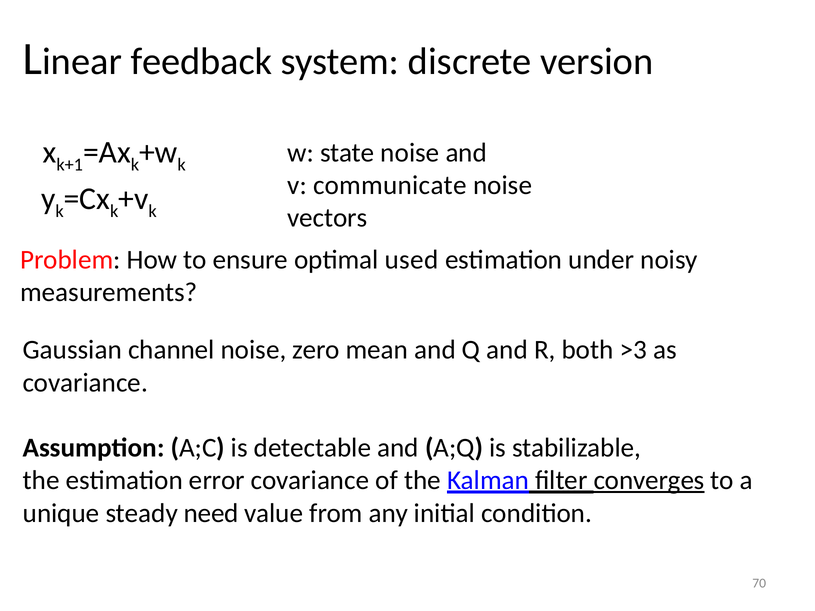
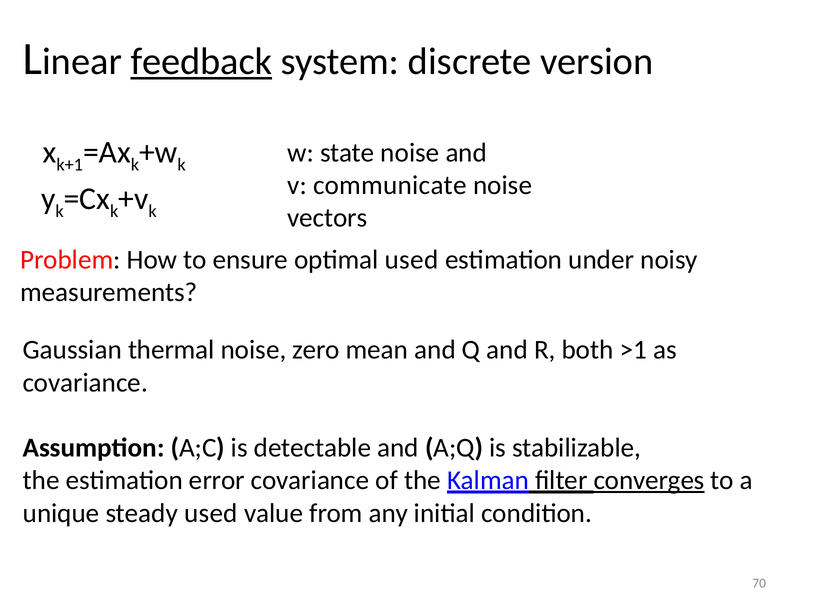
feedback underline: none -> present
channel: channel -> thermal
>3: >3 -> >1
steady need: need -> used
